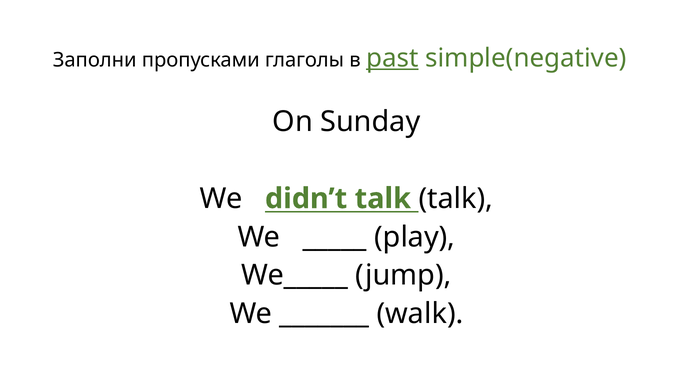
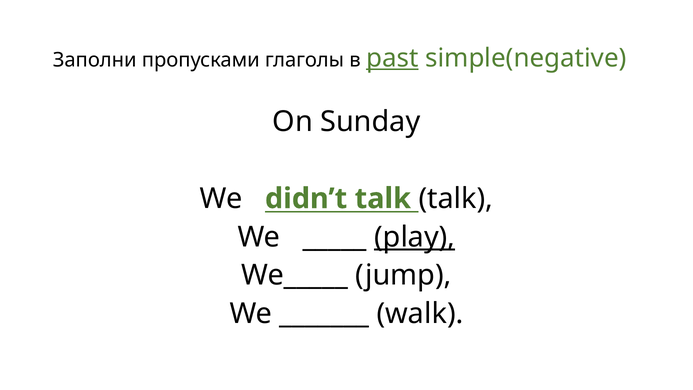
play underline: none -> present
